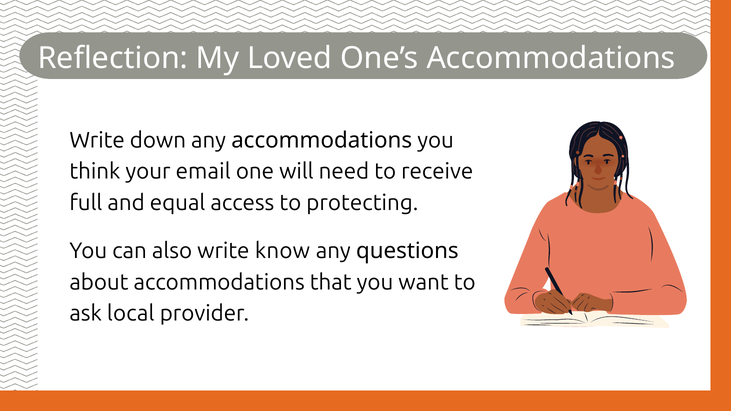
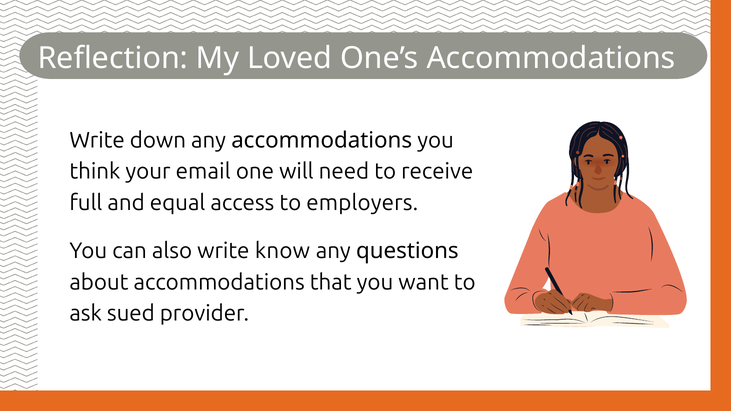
protecting: protecting -> employers
local: local -> sued
